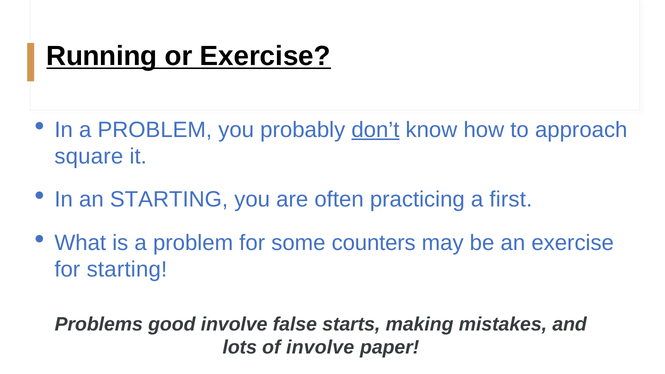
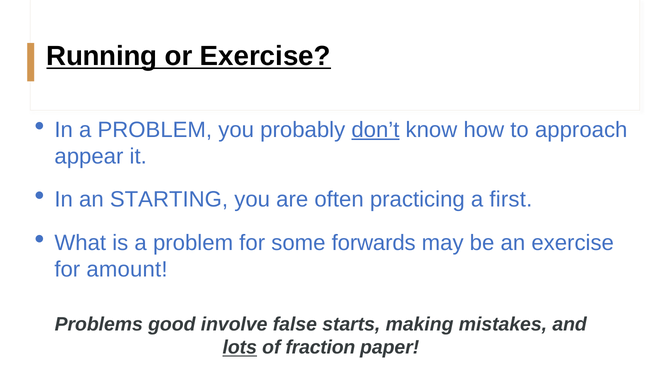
square: square -> appear
counters: counters -> forwards
for starting: starting -> amount
lots underline: none -> present
of involve: involve -> fraction
